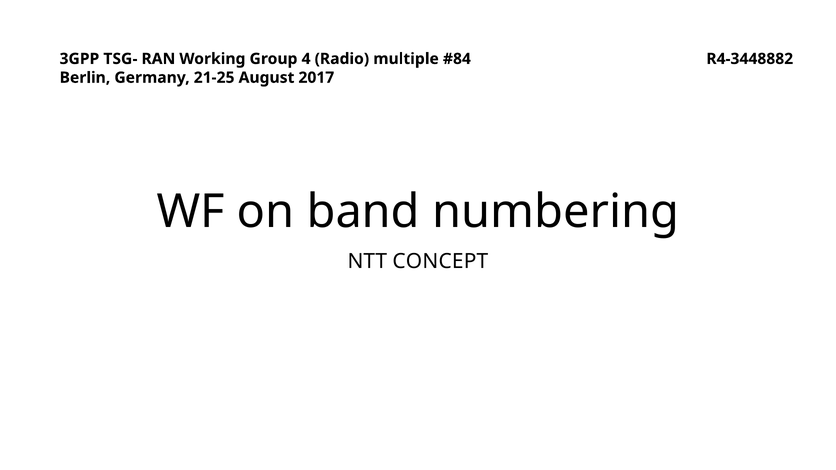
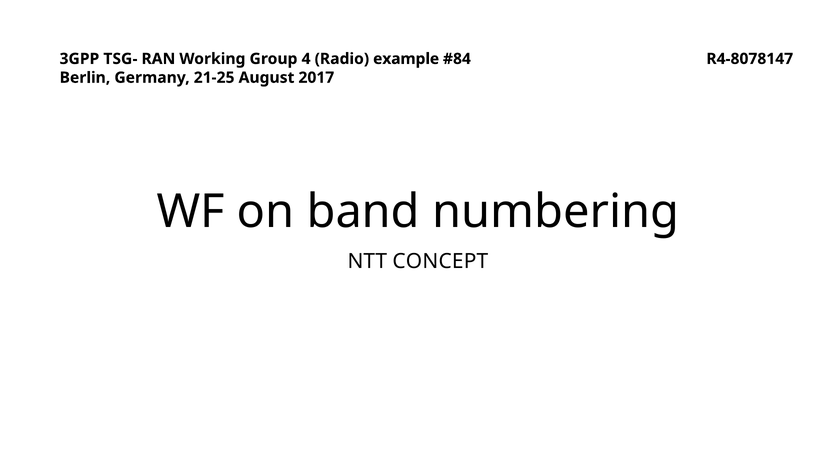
multiple: multiple -> example
R4-3448882: R4-3448882 -> R4-8078147
